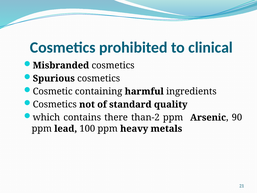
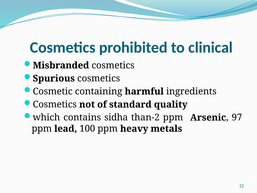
there: there -> sidha
90: 90 -> 97
